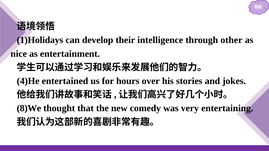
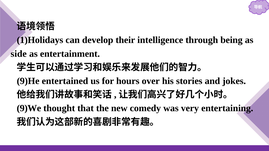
other: other -> being
nice: nice -> side
4)He: 4)He -> 9)He
8)We: 8)We -> 9)We
